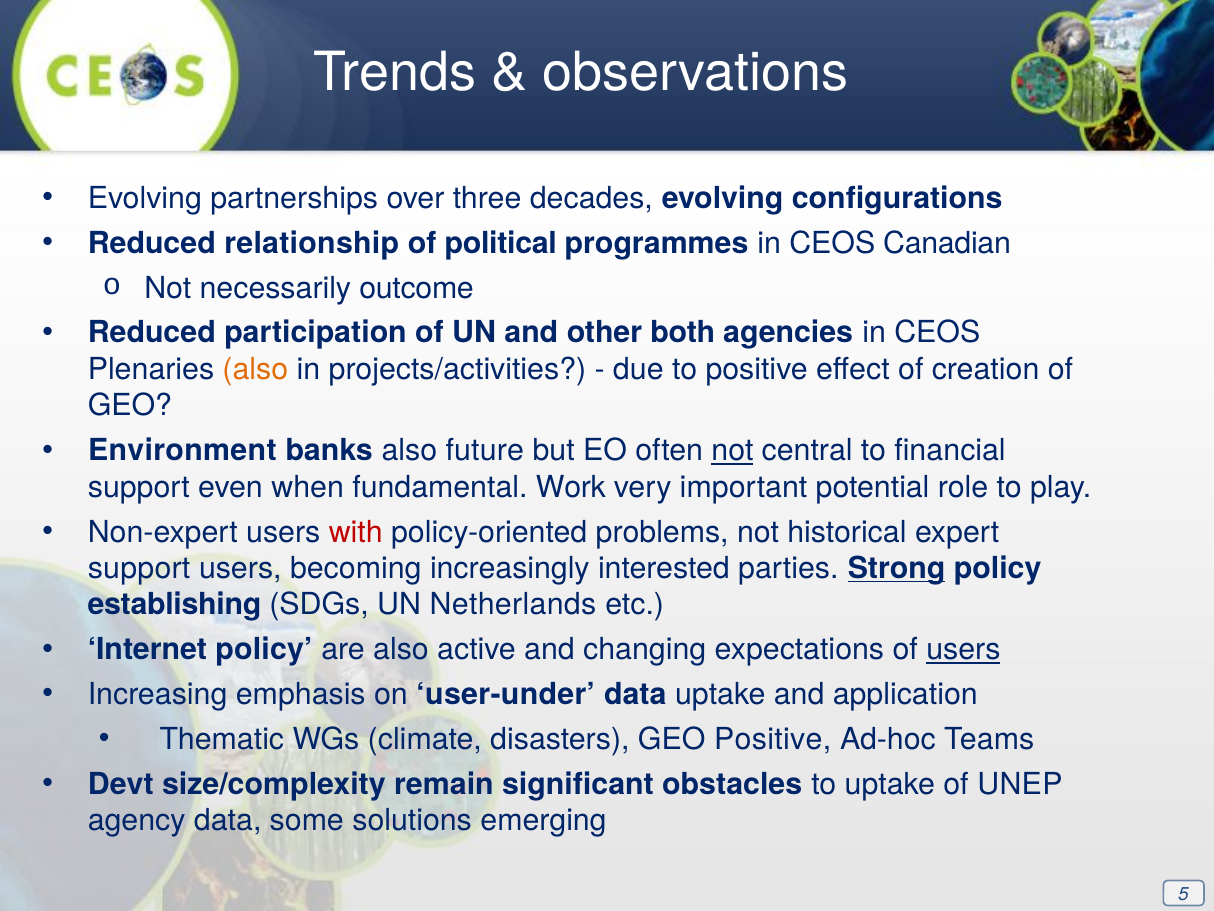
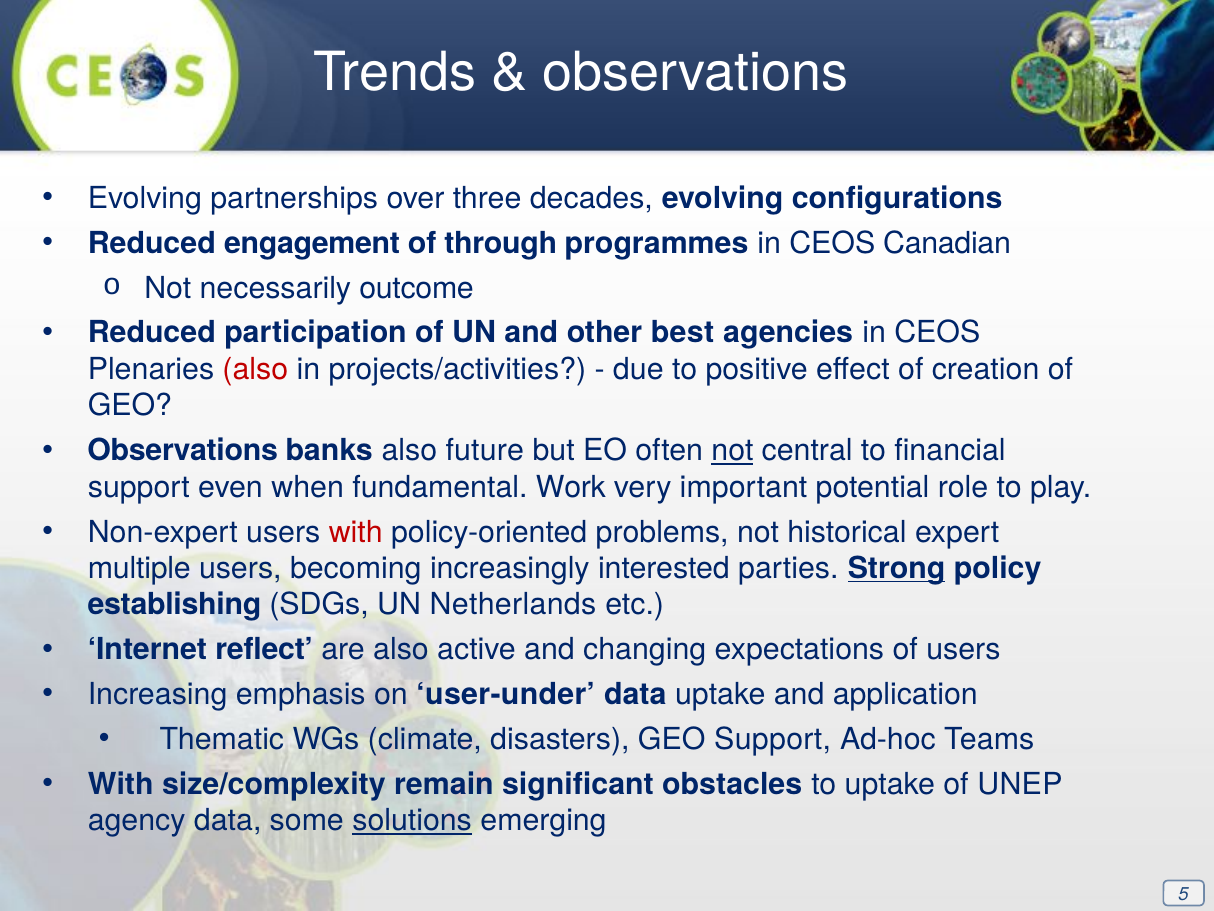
relationship: relationship -> engagement
political: political -> through
both: both -> best
also at (255, 369) colour: orange -> red
Environment at (182, 450): Environment -> Observations
support at (139, 568): support -> multiple
Internet policy: policy -> reflect
users at (963, 649) underline: present -> none
GEO Positive: Positive -> Support
Devt at (121, 784): Devt -> With
solutions underline: none -> present
